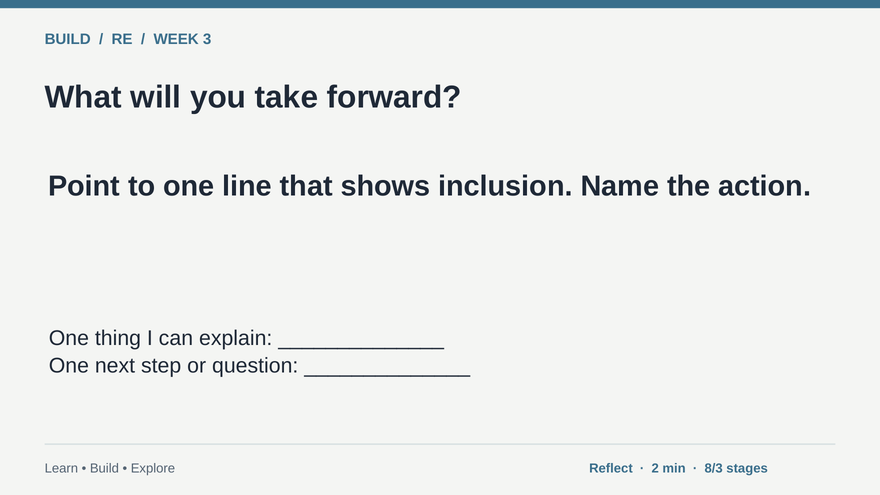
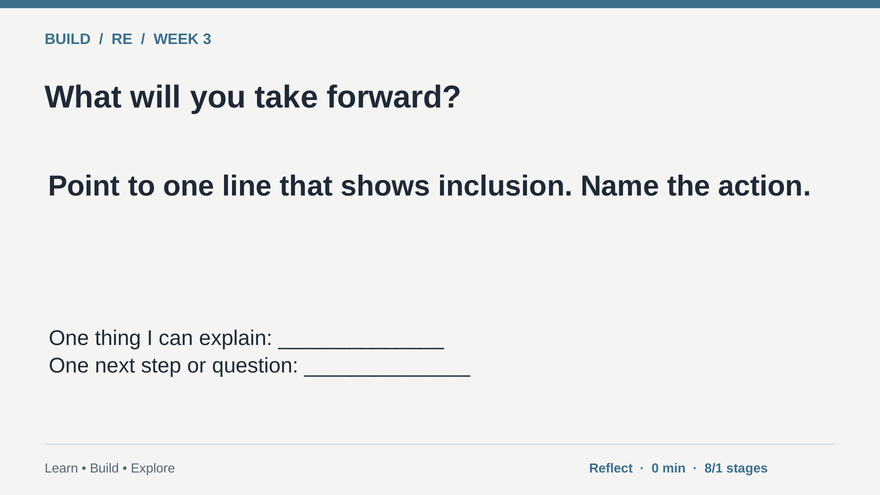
2: 2 -> 0
8/3: 8/3 -> 8/1
